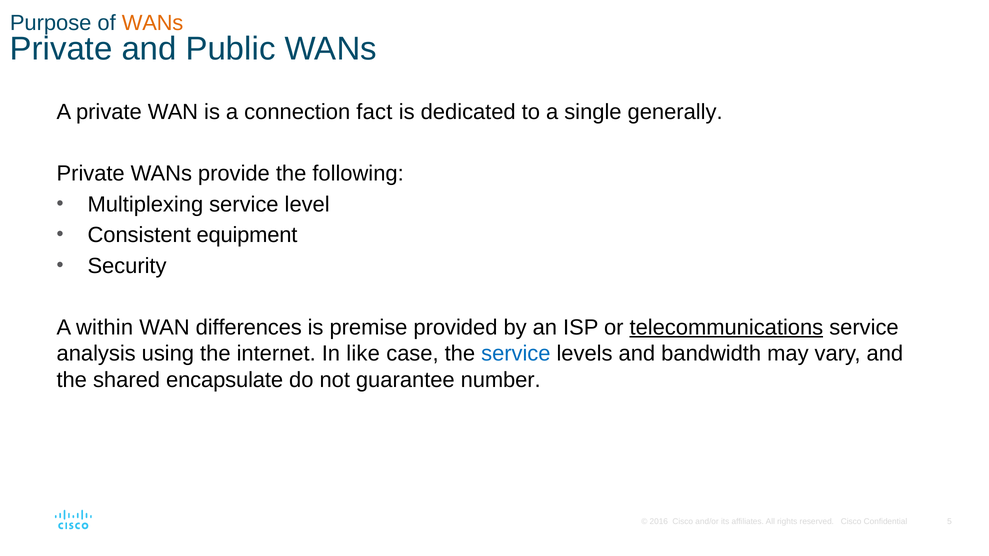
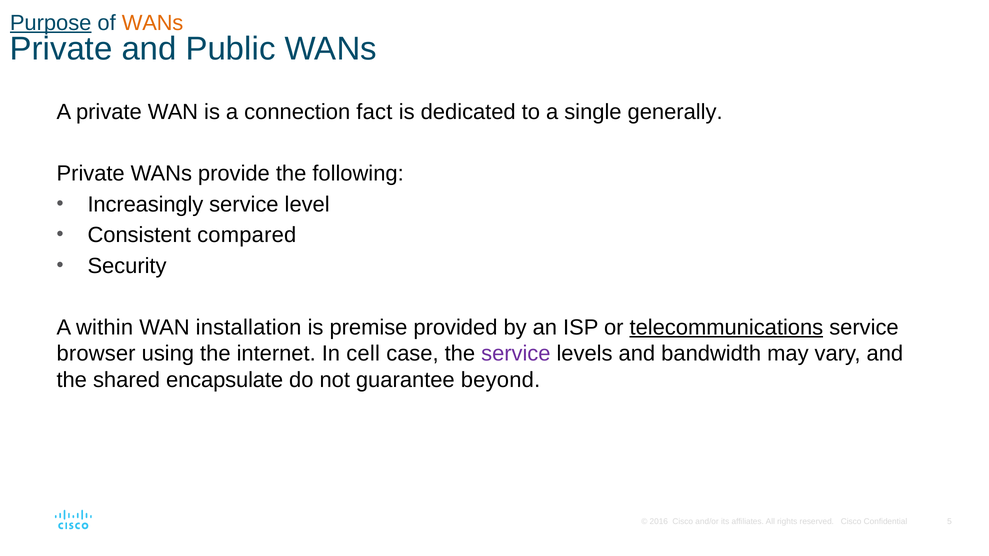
Purpose underline: none -> present
Multiplexing: Multiplexing -> Increasingly
equipment: equipment -> compared
differences: differences -> installation
analysis: analysis -> browser
like: like -> cell
service at (516, 354) colour: blue -> purple
number: number -> beyond
